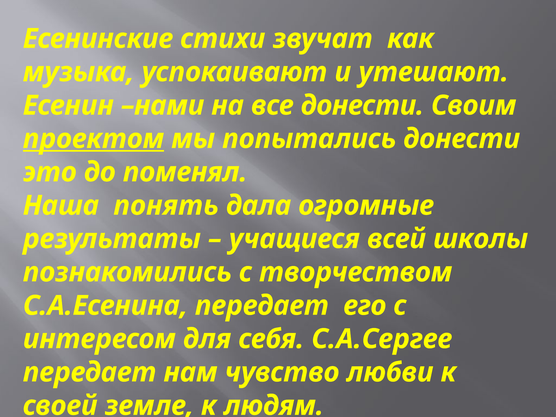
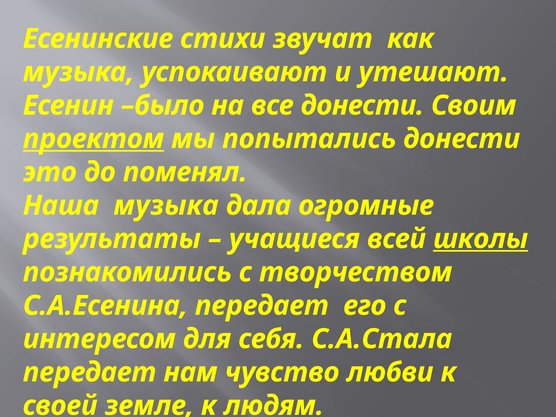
нами: нами -> было
Наша понять: понять -> музыка
школы underline: none -> present
С.А.Сергее: С.А.Сергее -> С.А.Стала
